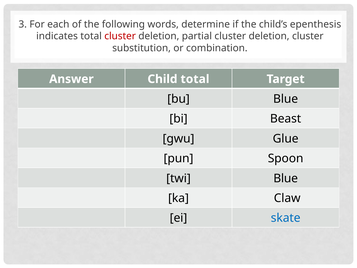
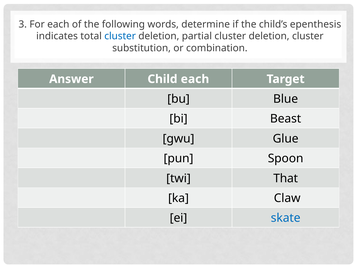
cluster at (120, 36) colour: red -> blue
Child total: total -> each
Blue at (286, 178): Blue -> That
